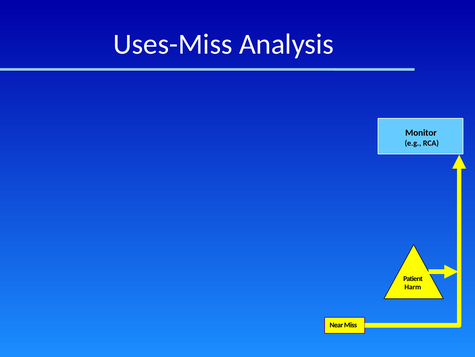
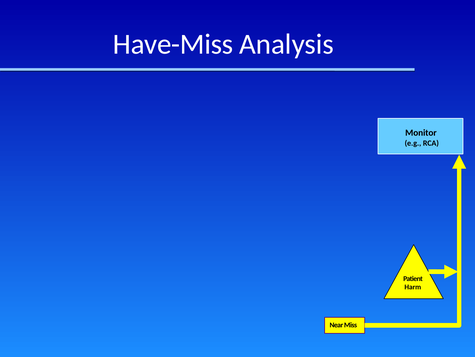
Uses-Miss: Uses-Miss -> Have-Miss
